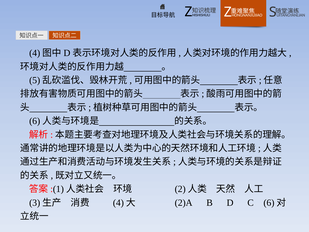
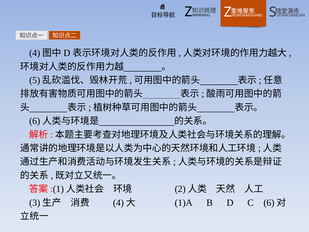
2)A: 2)A -> 1)A
